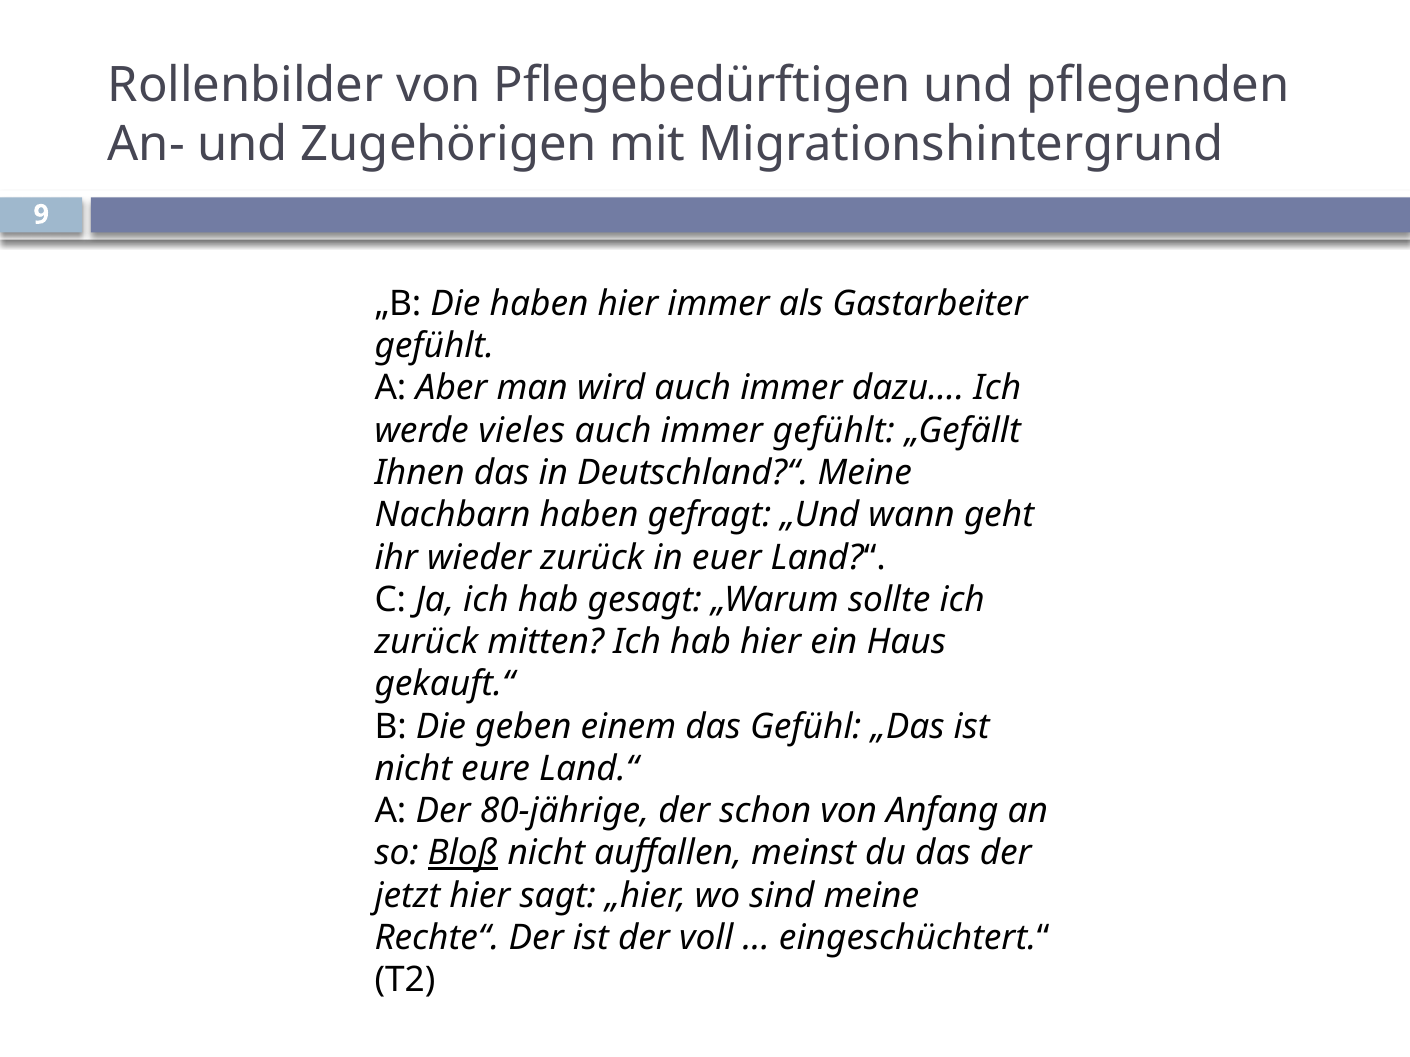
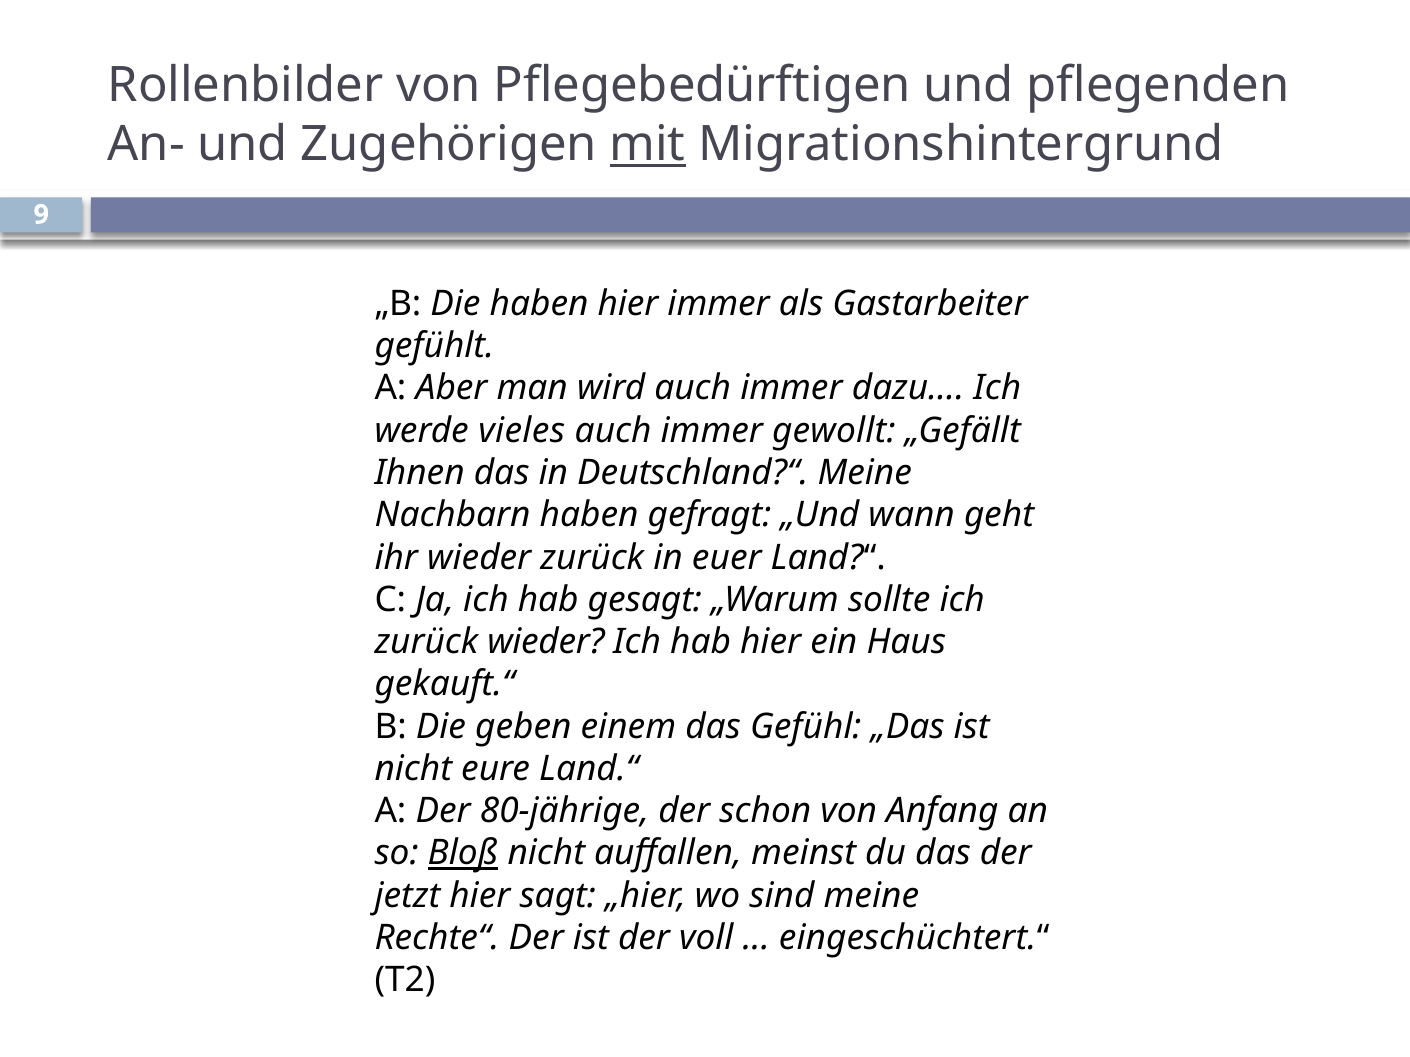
mit underline: none -> present
immer gefühlt: gefühlt -> gewollt
zurück mitten: mitten -> wieder
